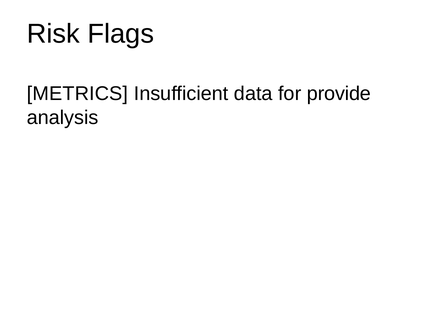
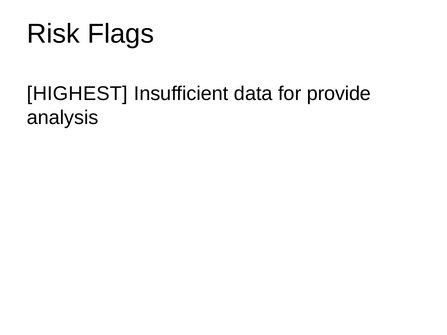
METRICS: METRICS -> HIGHEST
